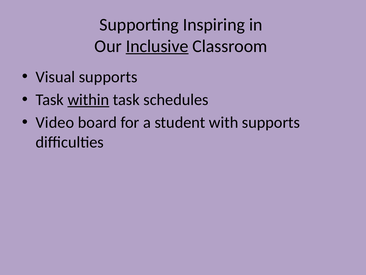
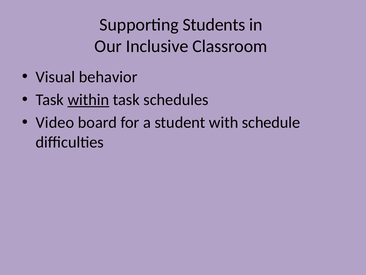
Inspiring: Inspiring -> Students
Inclusive underline: present -> none
Visual supports: supports -> behavior
with supports: supports -> schedule
